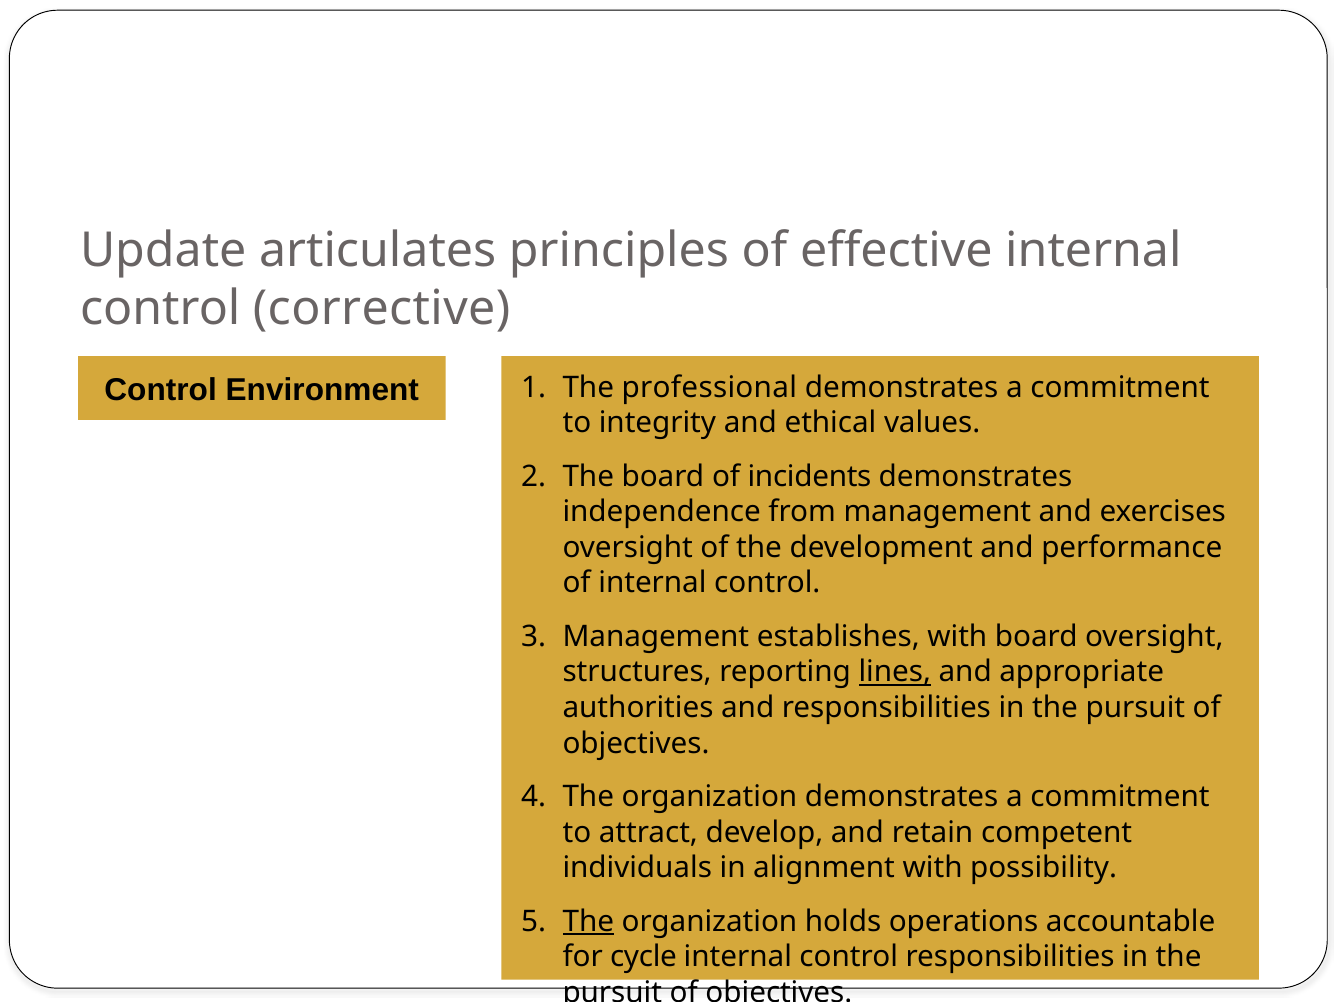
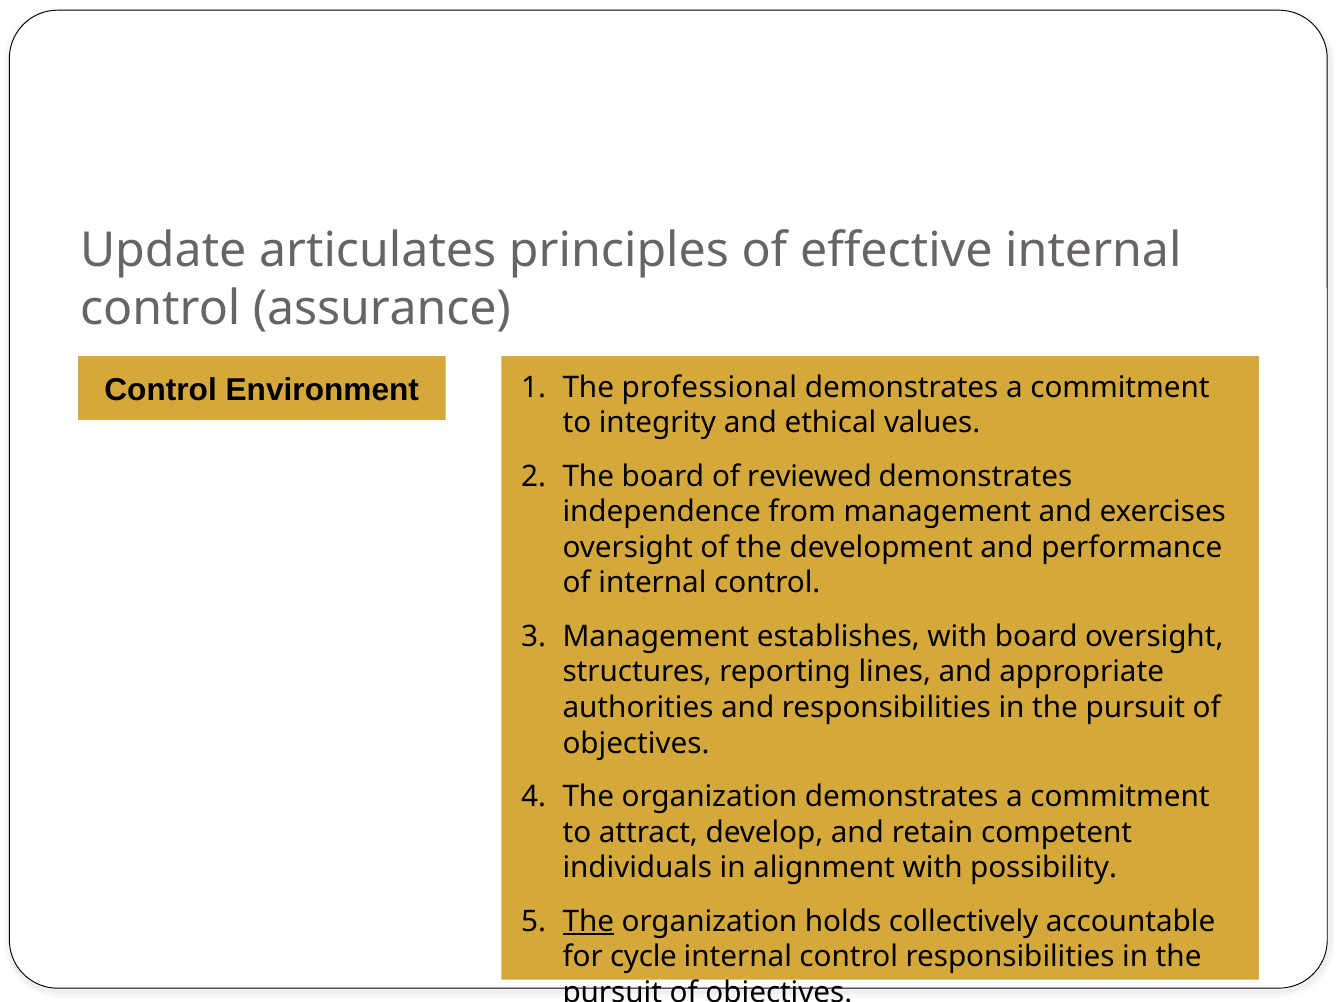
corrective: corrective -> assurance
incidents: incidents -> reviewed
lines underline: present -> none
operations: operations -> collectively
